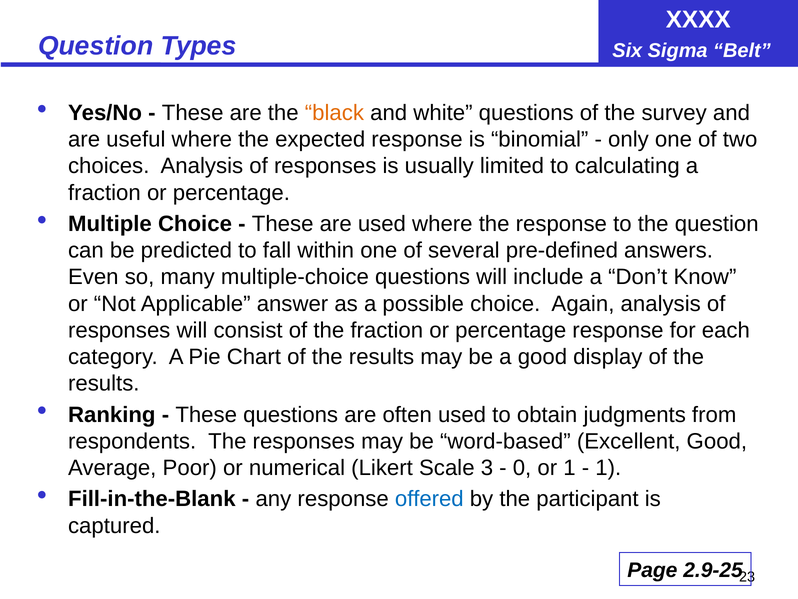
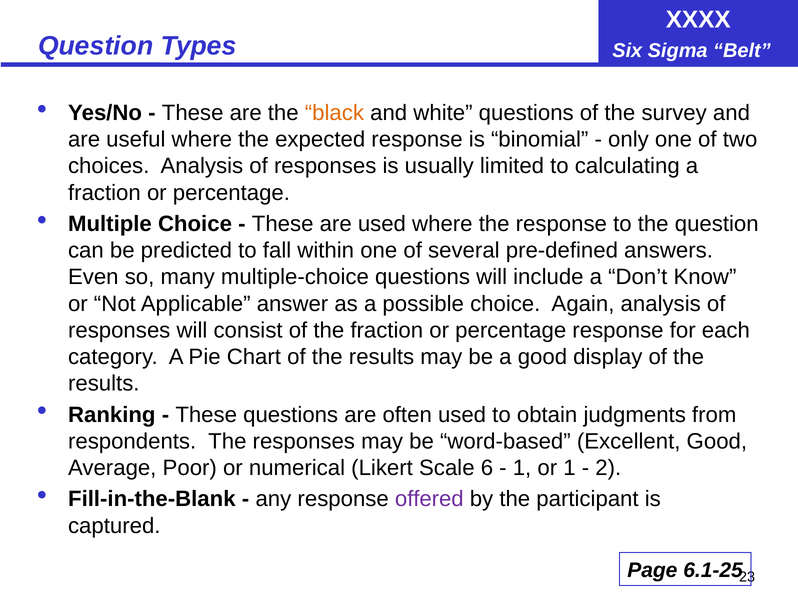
3: 3 -> 6
0 at (522, 468): 0 -> 1
1 at (608, 468): 1 -> 2
offered colour: blue -> purple
2.9-25: 2.9-25 -> 6.1-25
